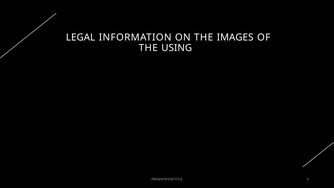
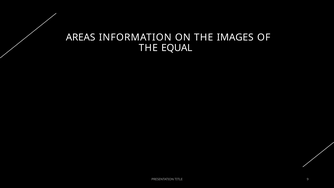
LEGAL: LEGAL -> AREAS
USING: USING -> EQUAL
